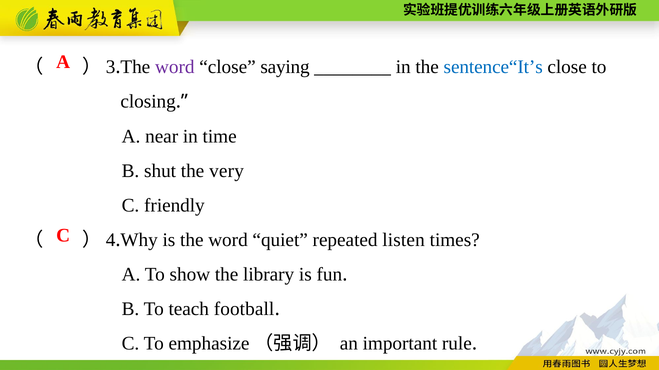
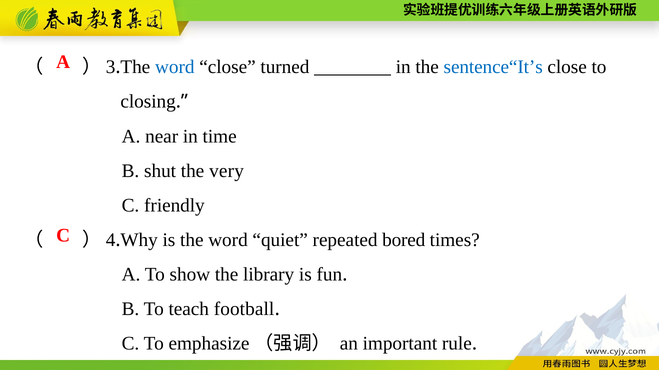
word at (175, 67) colour: purple -> blue
saying: saying -> turned
listen: listen -> bored
